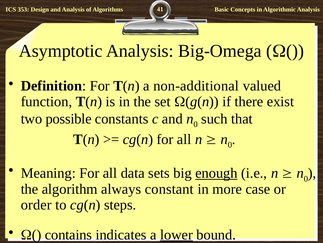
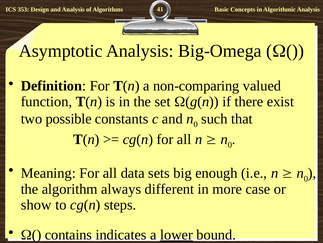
non-additional: non-additional -> non-comparing
enough underline: present -> none
constant: constant -> different
order: order -> show
